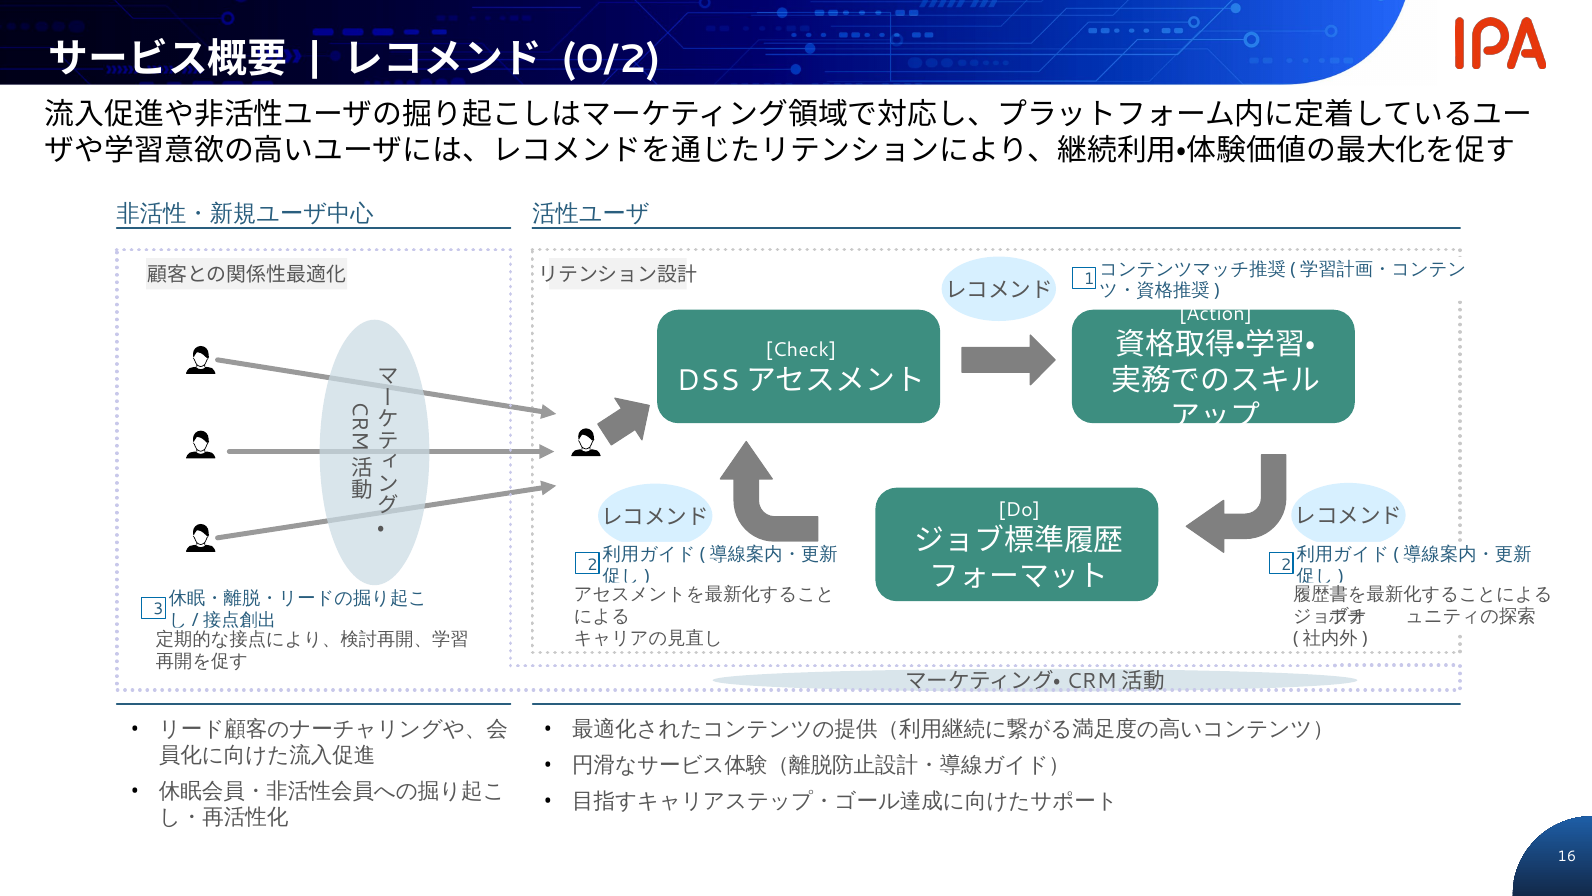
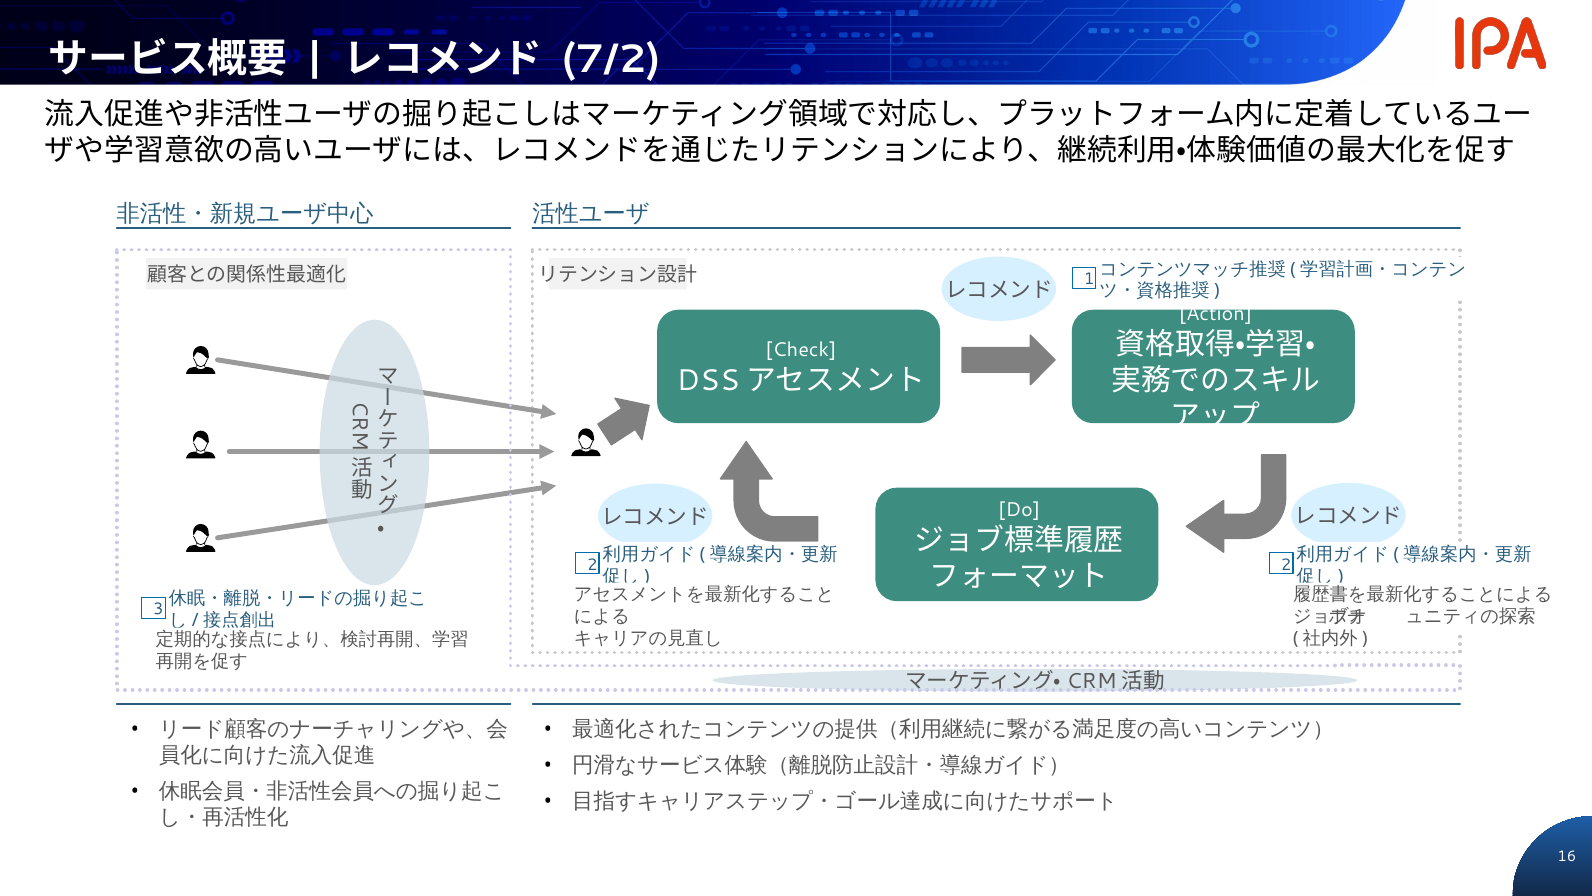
0/2: 0/2 -> 7/2
